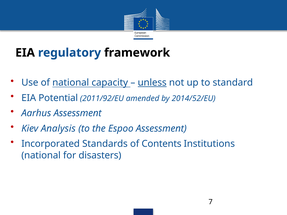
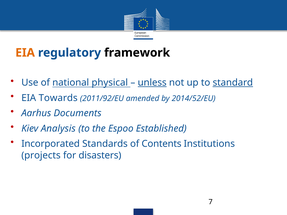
EIA at (25, 53) colour: black -> orange
capacity: capacity -> physical
standard underline: none -> present
Potential: Potential -> Towards
Aarhus Assessment: Assessment -> Documents
Espoo Assessment: Assessment -> Established
national at (41, 155): national -> projects
